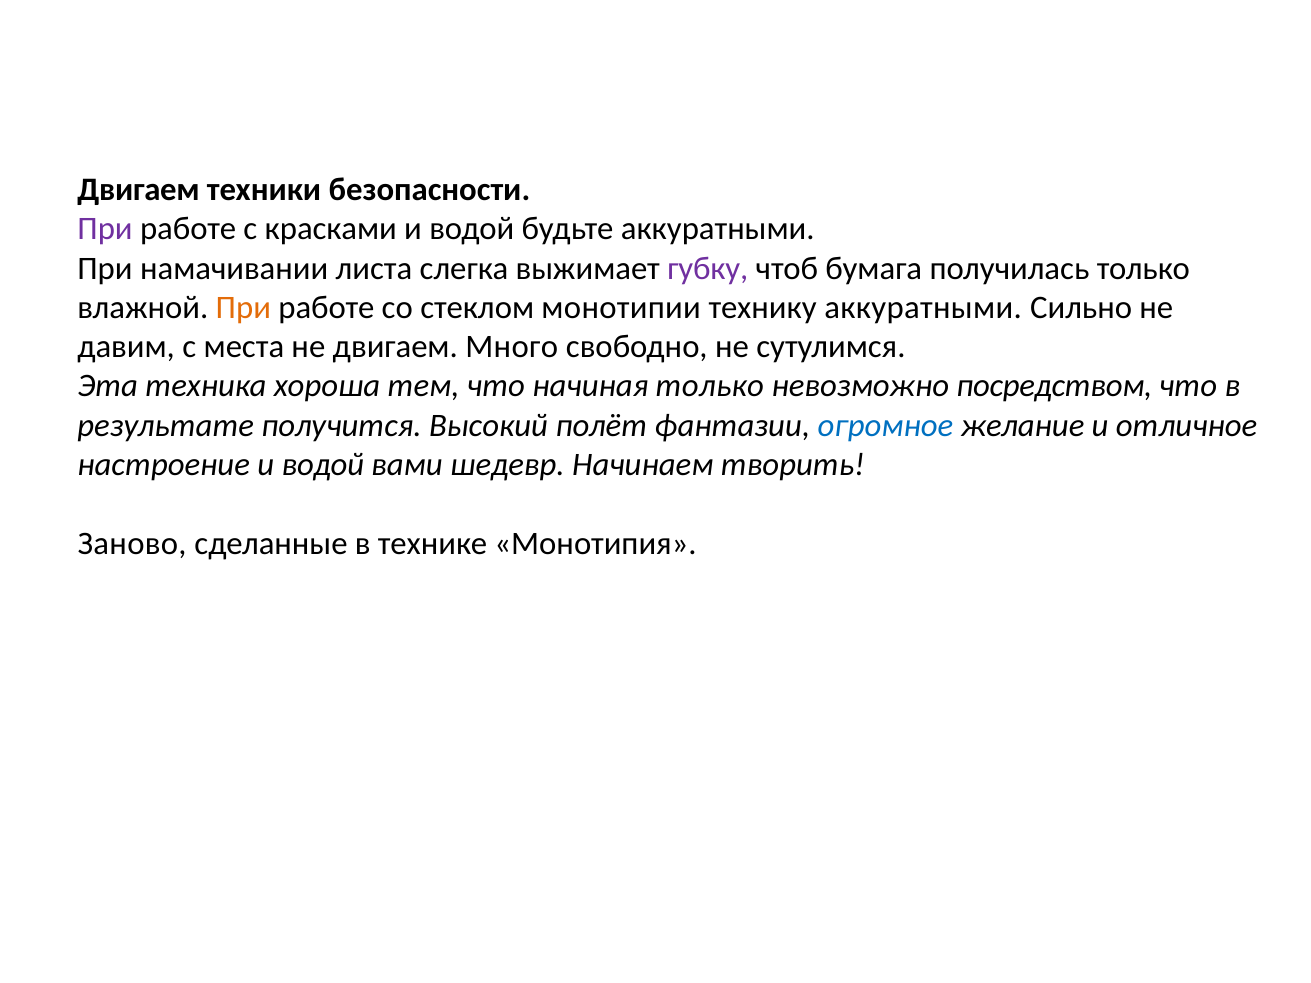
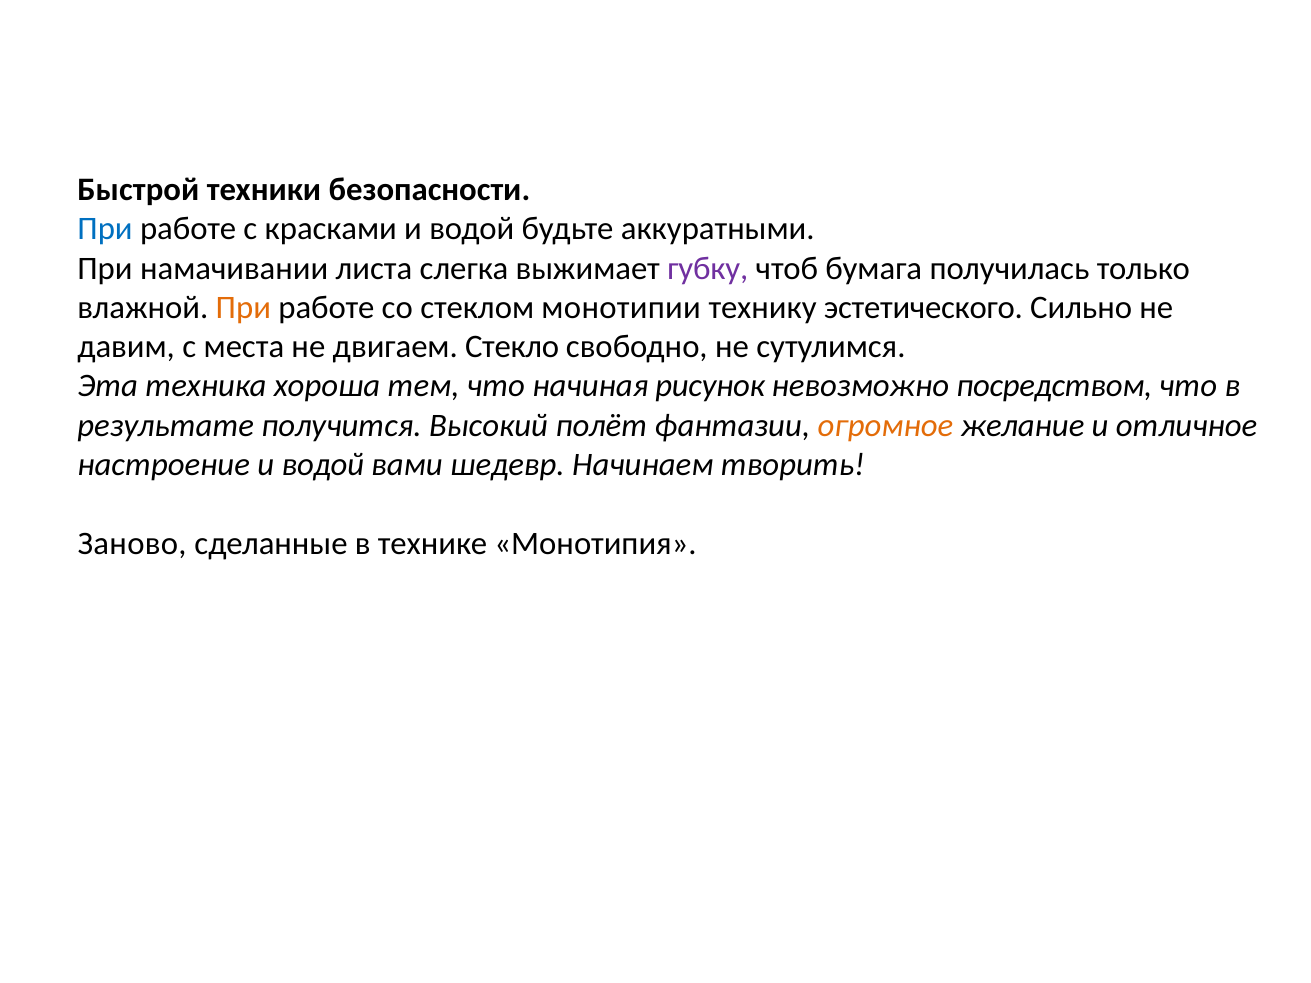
Двигаем at (139, 190): Двигаем -> Быстрой
При at (105, 229) colour: purple -> blue
технику аккуратными: аккуратными -> эстетического
Много: Много -> Стекло
начиная только: только -> рисунок
огромное colour: blue -> orange
